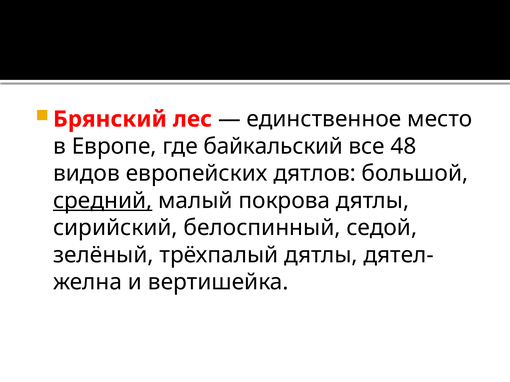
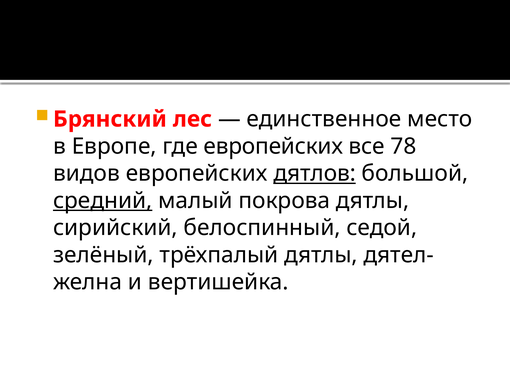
где байкальский: байкальский -> европейских
48: 48 -> 78
дятлов underline: none -> present
